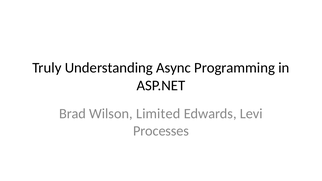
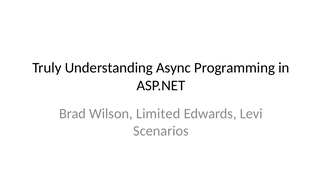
Processes: Processes -> Scenarios
